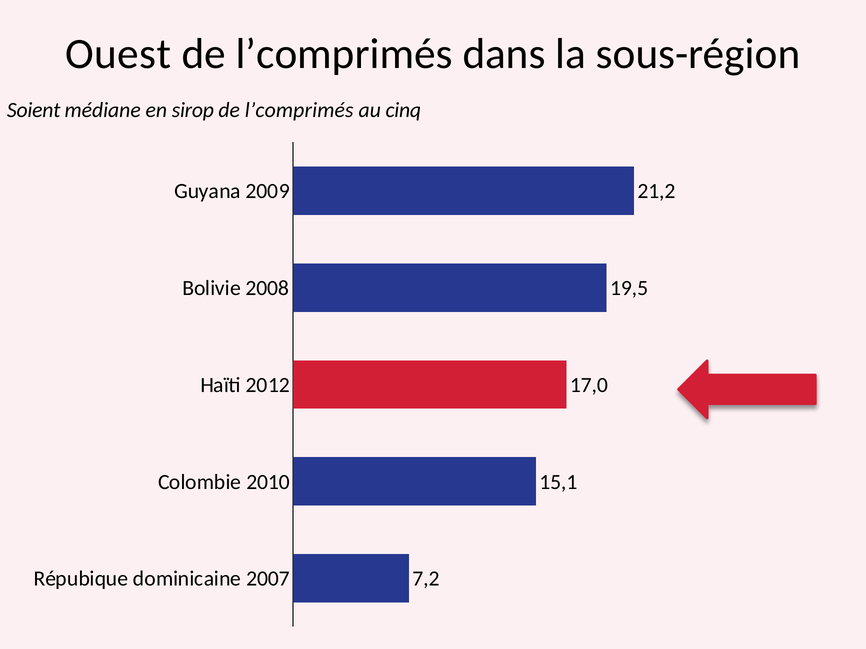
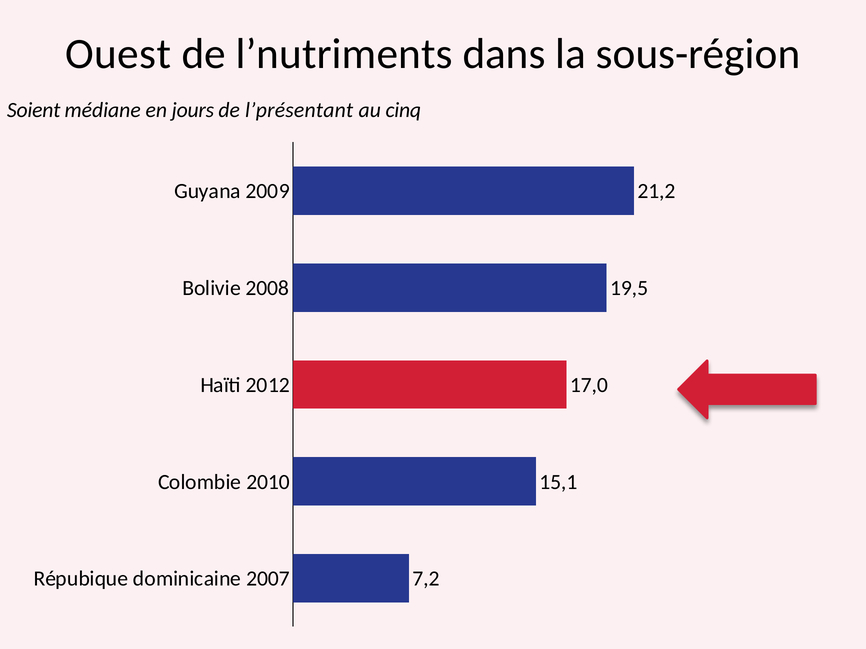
l’comprimés at (344, 54): l’comprimés -> l’nutriments
sirop: sirop -> jours
l’comprimés at (299, 110): l’comprimés -> l’présentant
